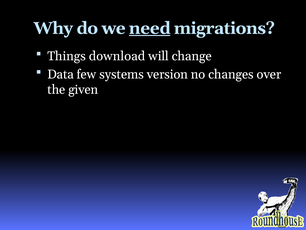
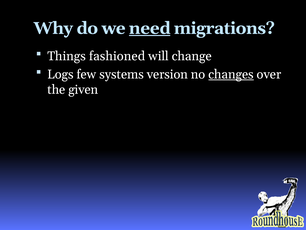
download: download -> fashioned
Data: Data -> Logs
changes underline: none -> present
